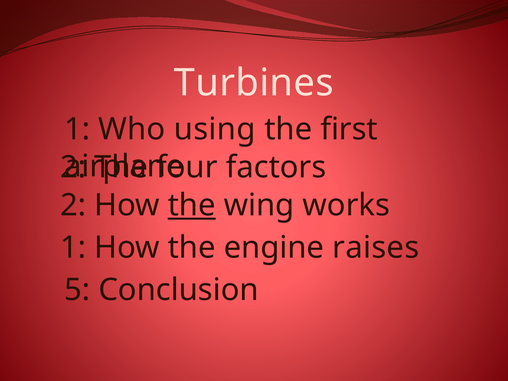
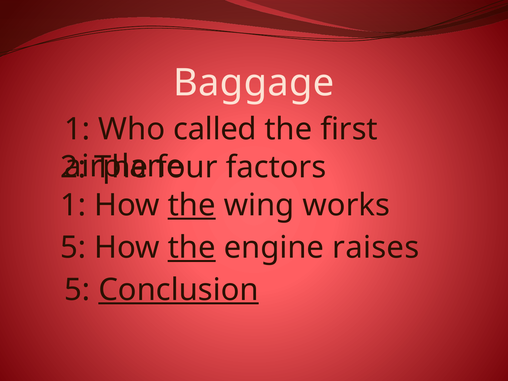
Turbines: Turbines -> Baggage
using: using -> called
2 at (73, 205): 2 -> 1
1 at (73, 248): 1 -> 5
the at (192, 248) underline: none -> present
Conclusion underline: none -> present
